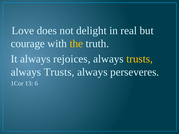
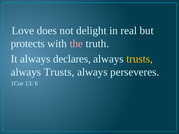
courage: courage -> protects
the colour: yellow -> pink
rejoices: rejoices -> declares
